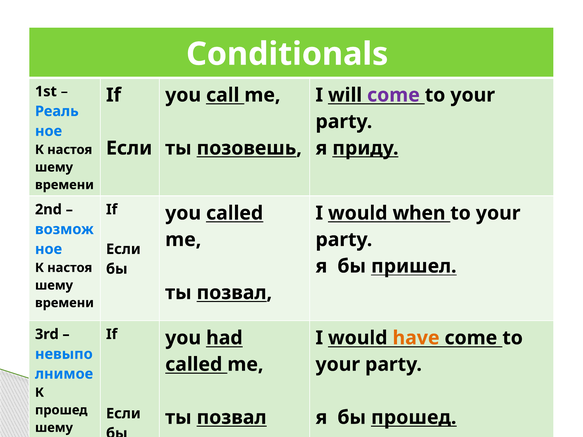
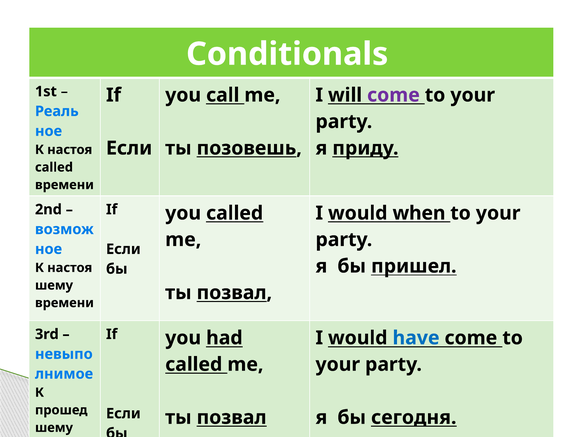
шему at (54, 167): шему -> called
have colour: orange -> blue
бы прошед: прошед -> сегодня
